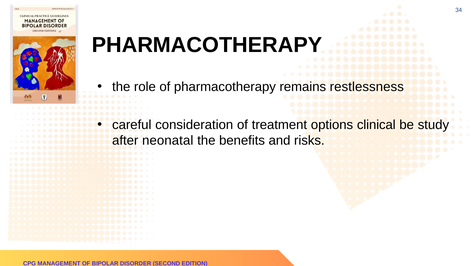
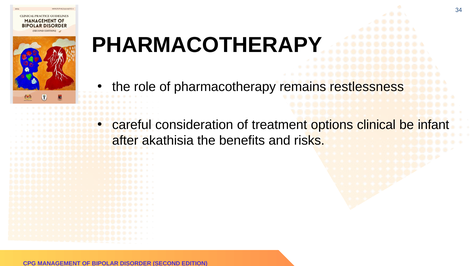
study: study -> infant
neonatal: neonatal -> akathisia
